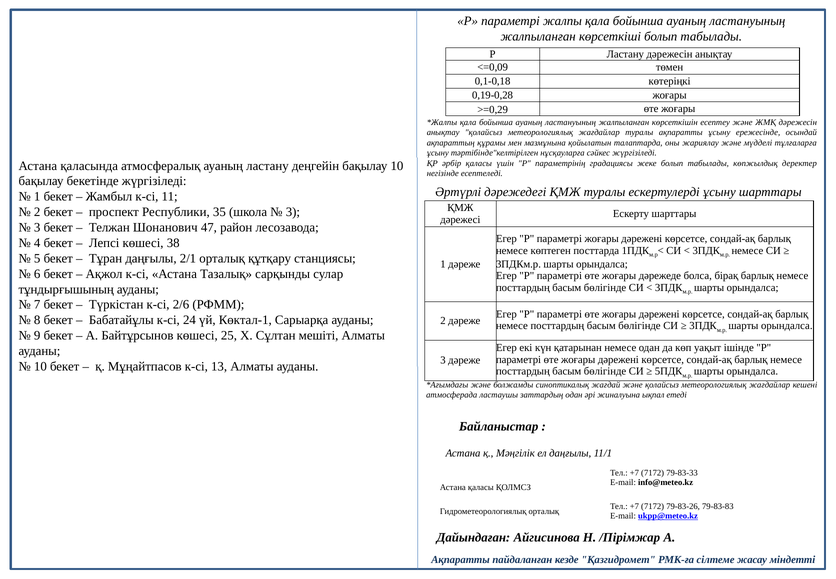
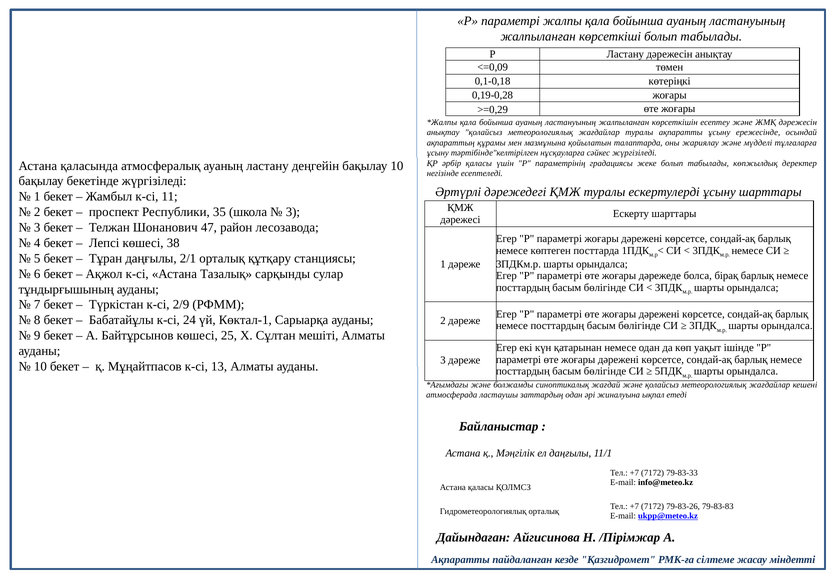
2/6: 2/6 -> 2/9
